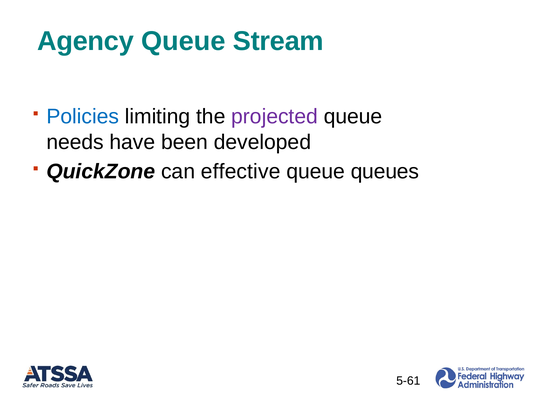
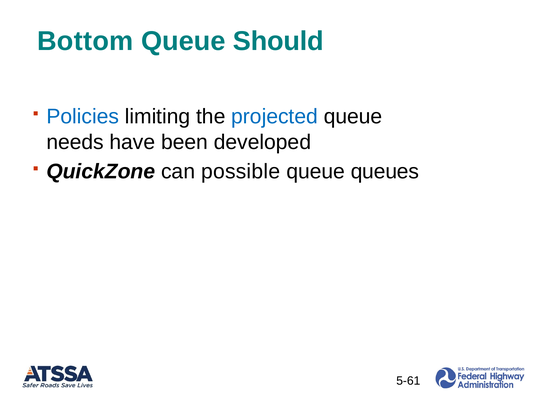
Agency: Agency -> Bottom
Stream: Stream -> Should
projected colour: purple -> blue
effective: effective -> possible
